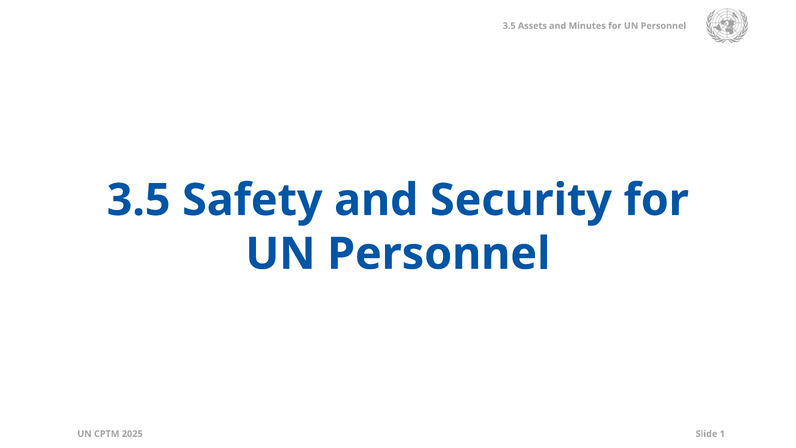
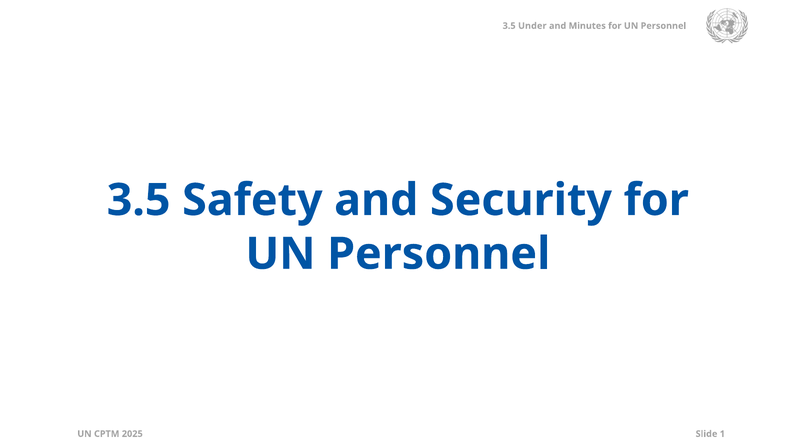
Assets: Assets -> Under
